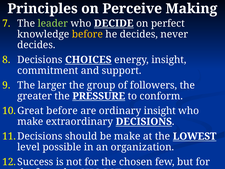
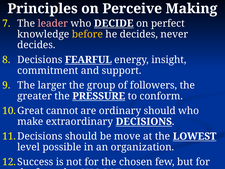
leader colour: light green -> pink
CHOICES: CHOICES -> FEARFUL
before at (62, 111): before -> cannot
ordinary insight: insight -> should
be make: make -> move
